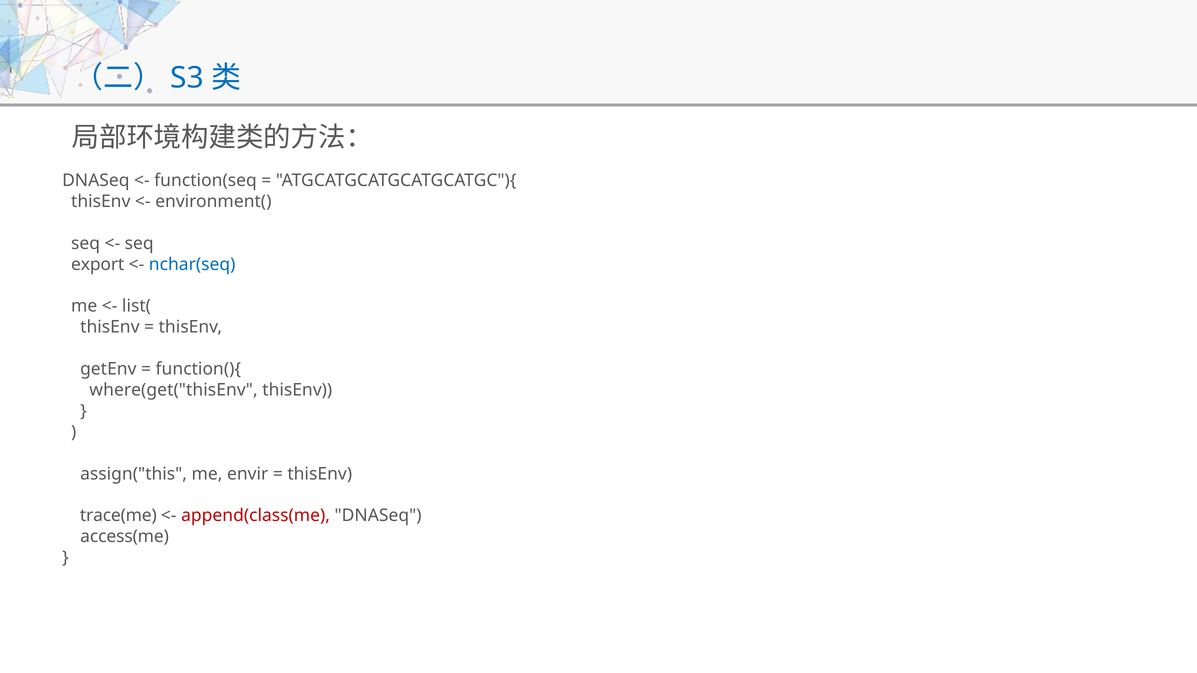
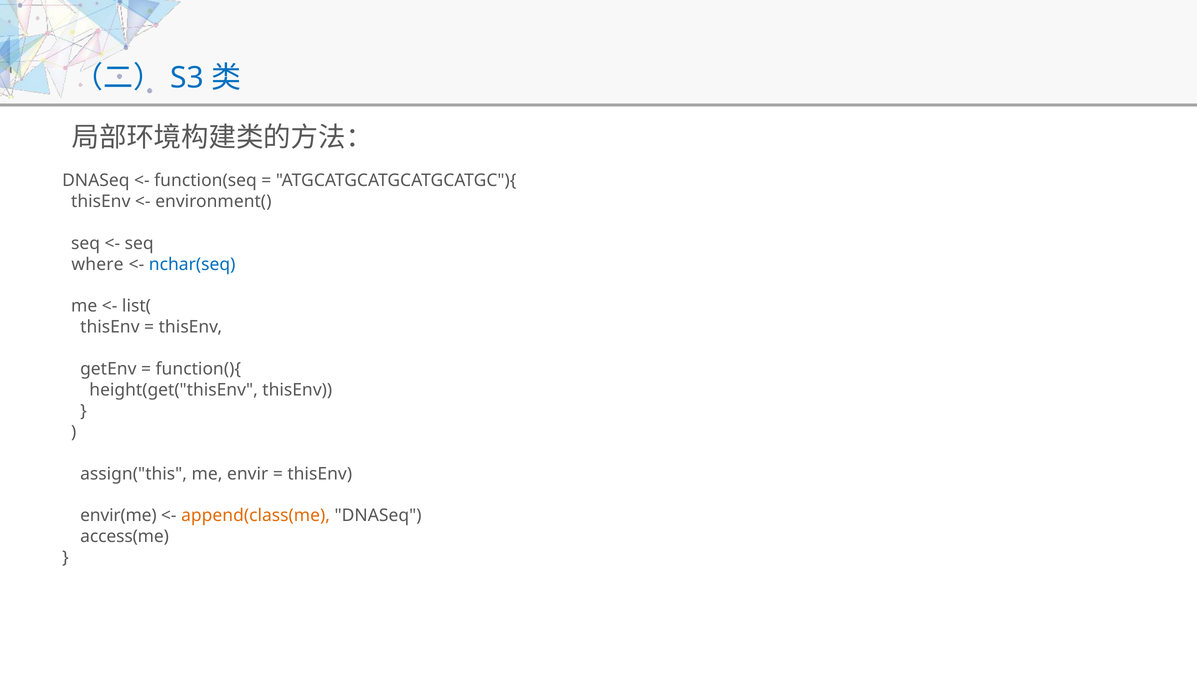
export: export -> where
where(get("thisEnv: where(get("thisEnv -> height(get("thisEnv
trace(me: trace(me -> envir(me
append(class(me colour: red -> orange
